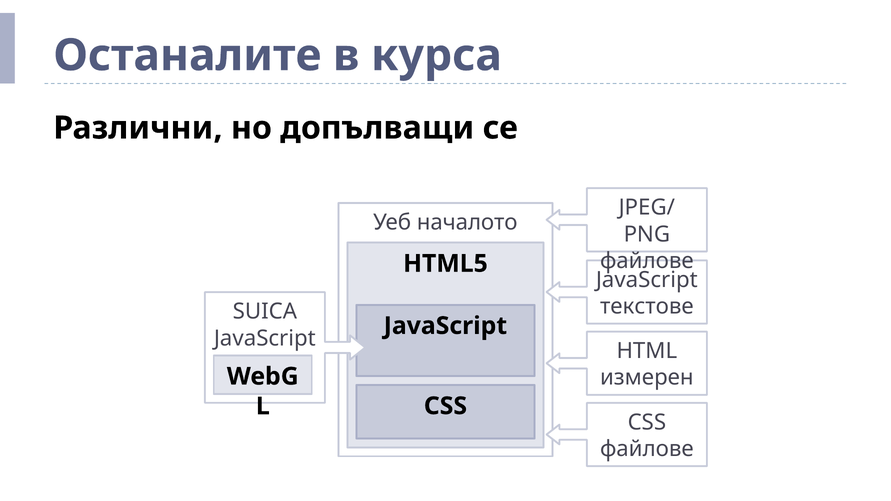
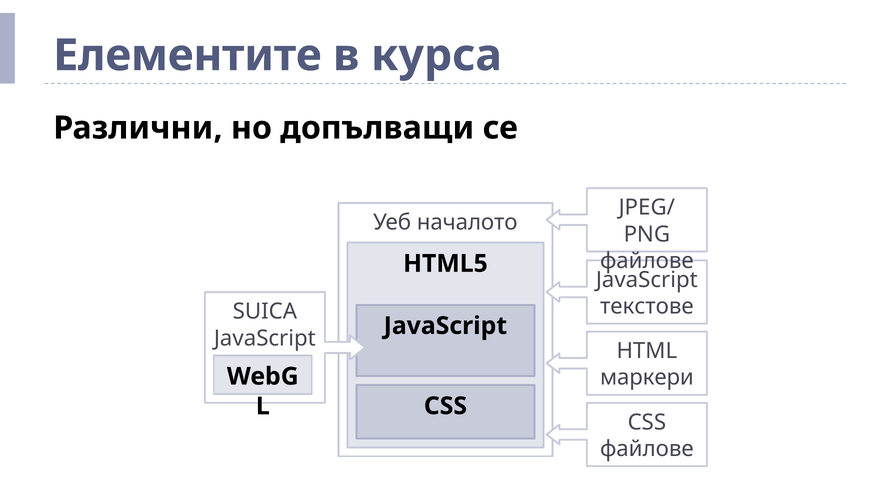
Останалите: Останалите -> Елементите
измерен: измерен -> маркери
